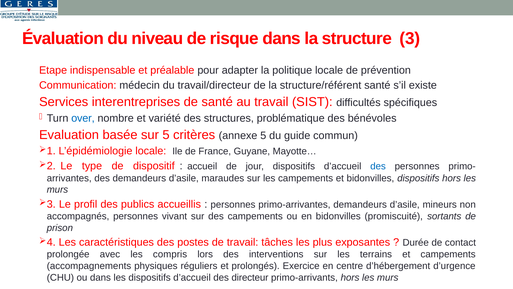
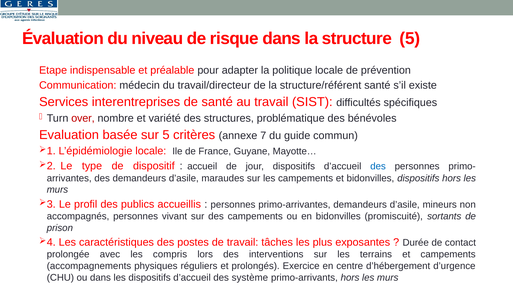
structure 3: 3 -> 5
over colour: blue -> red
annexe 5: 5 -> 7
directeur: directeur -> système
